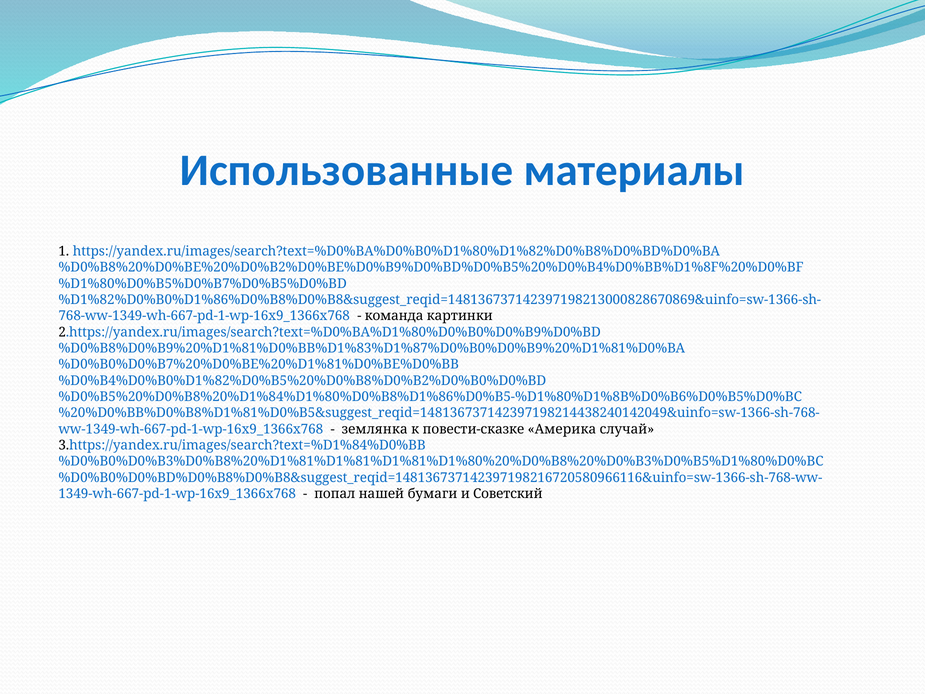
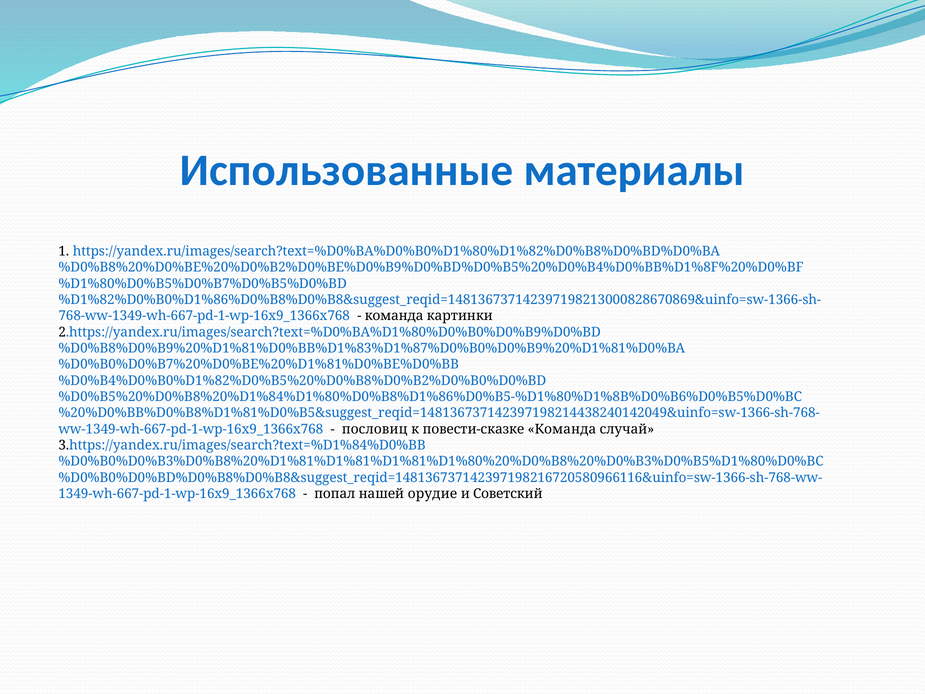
землянка: землянка -> пословиц
повести-сказке Америка: Америка -> Команда
бумаги: бумаги -> орудие
